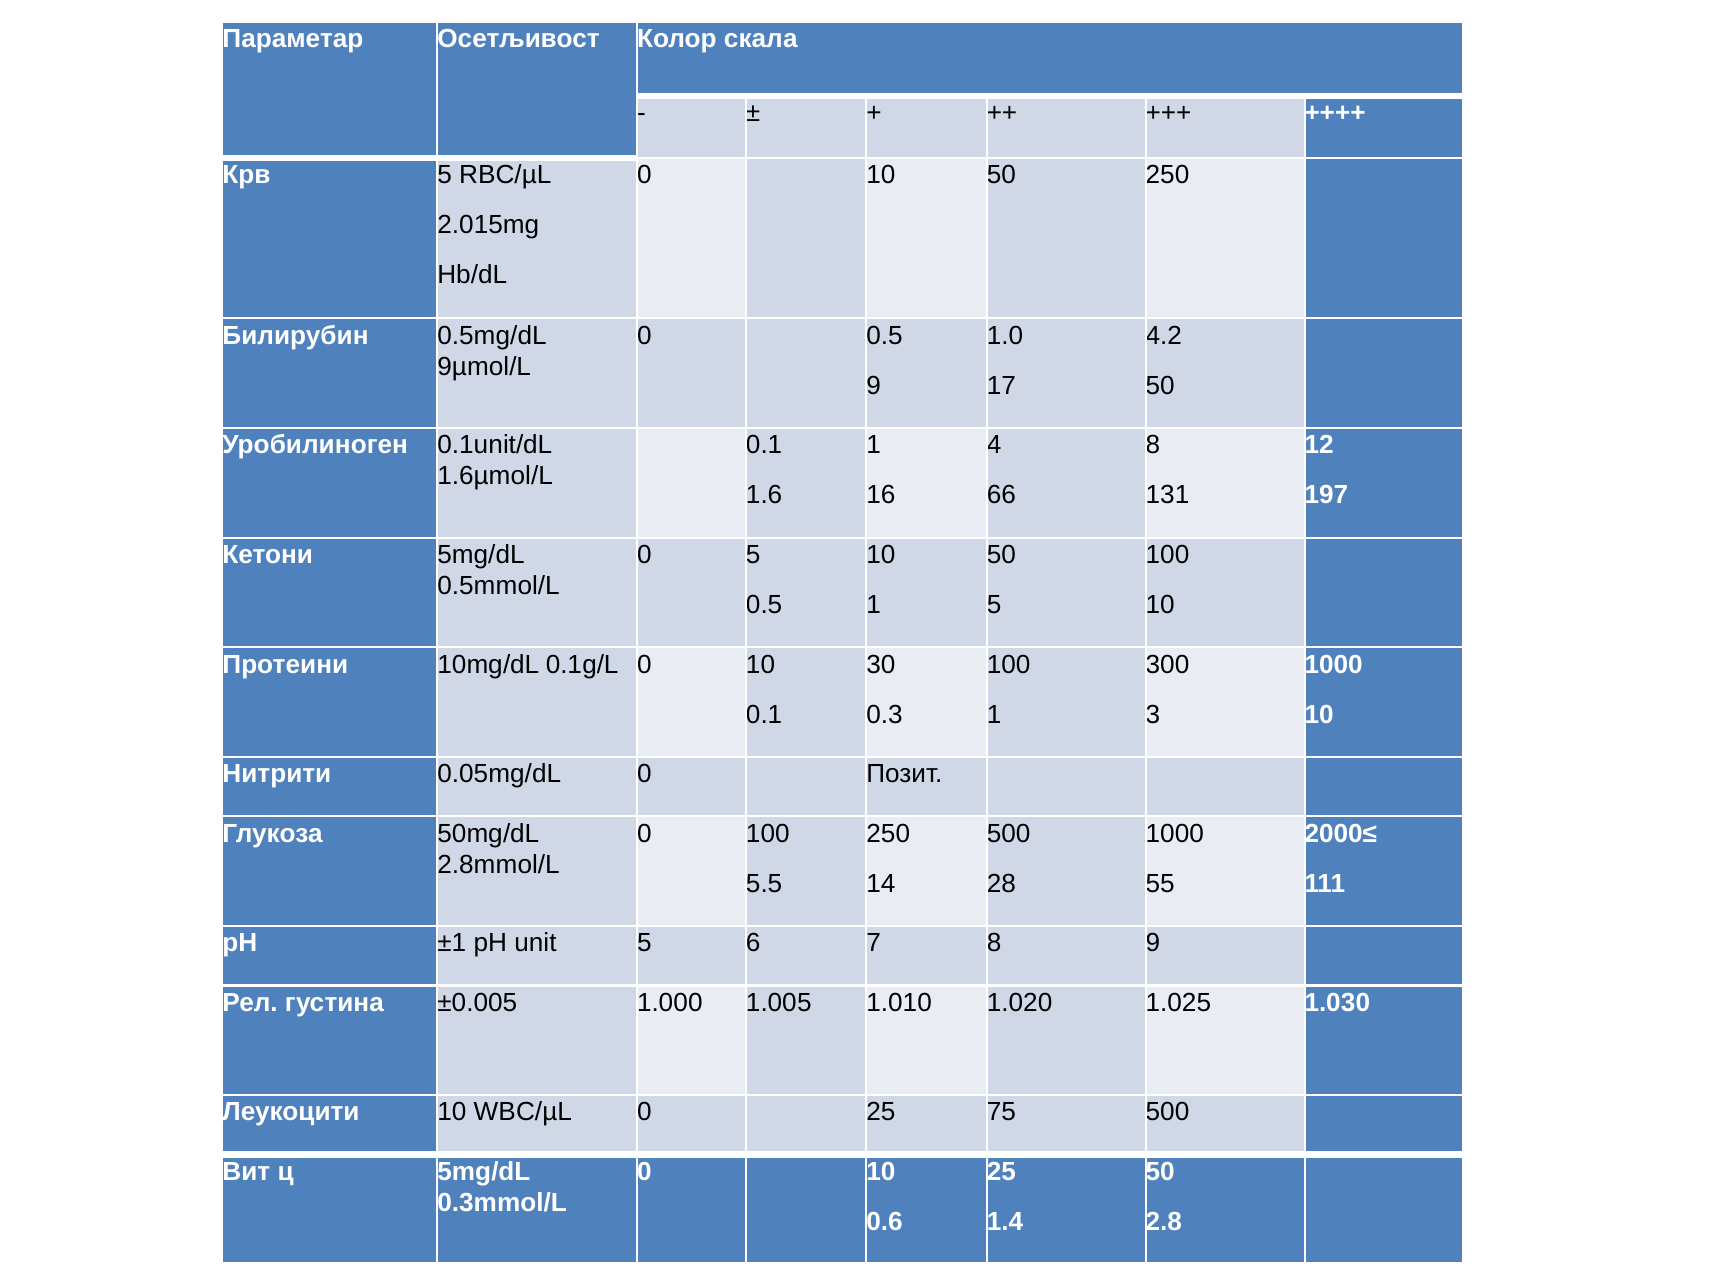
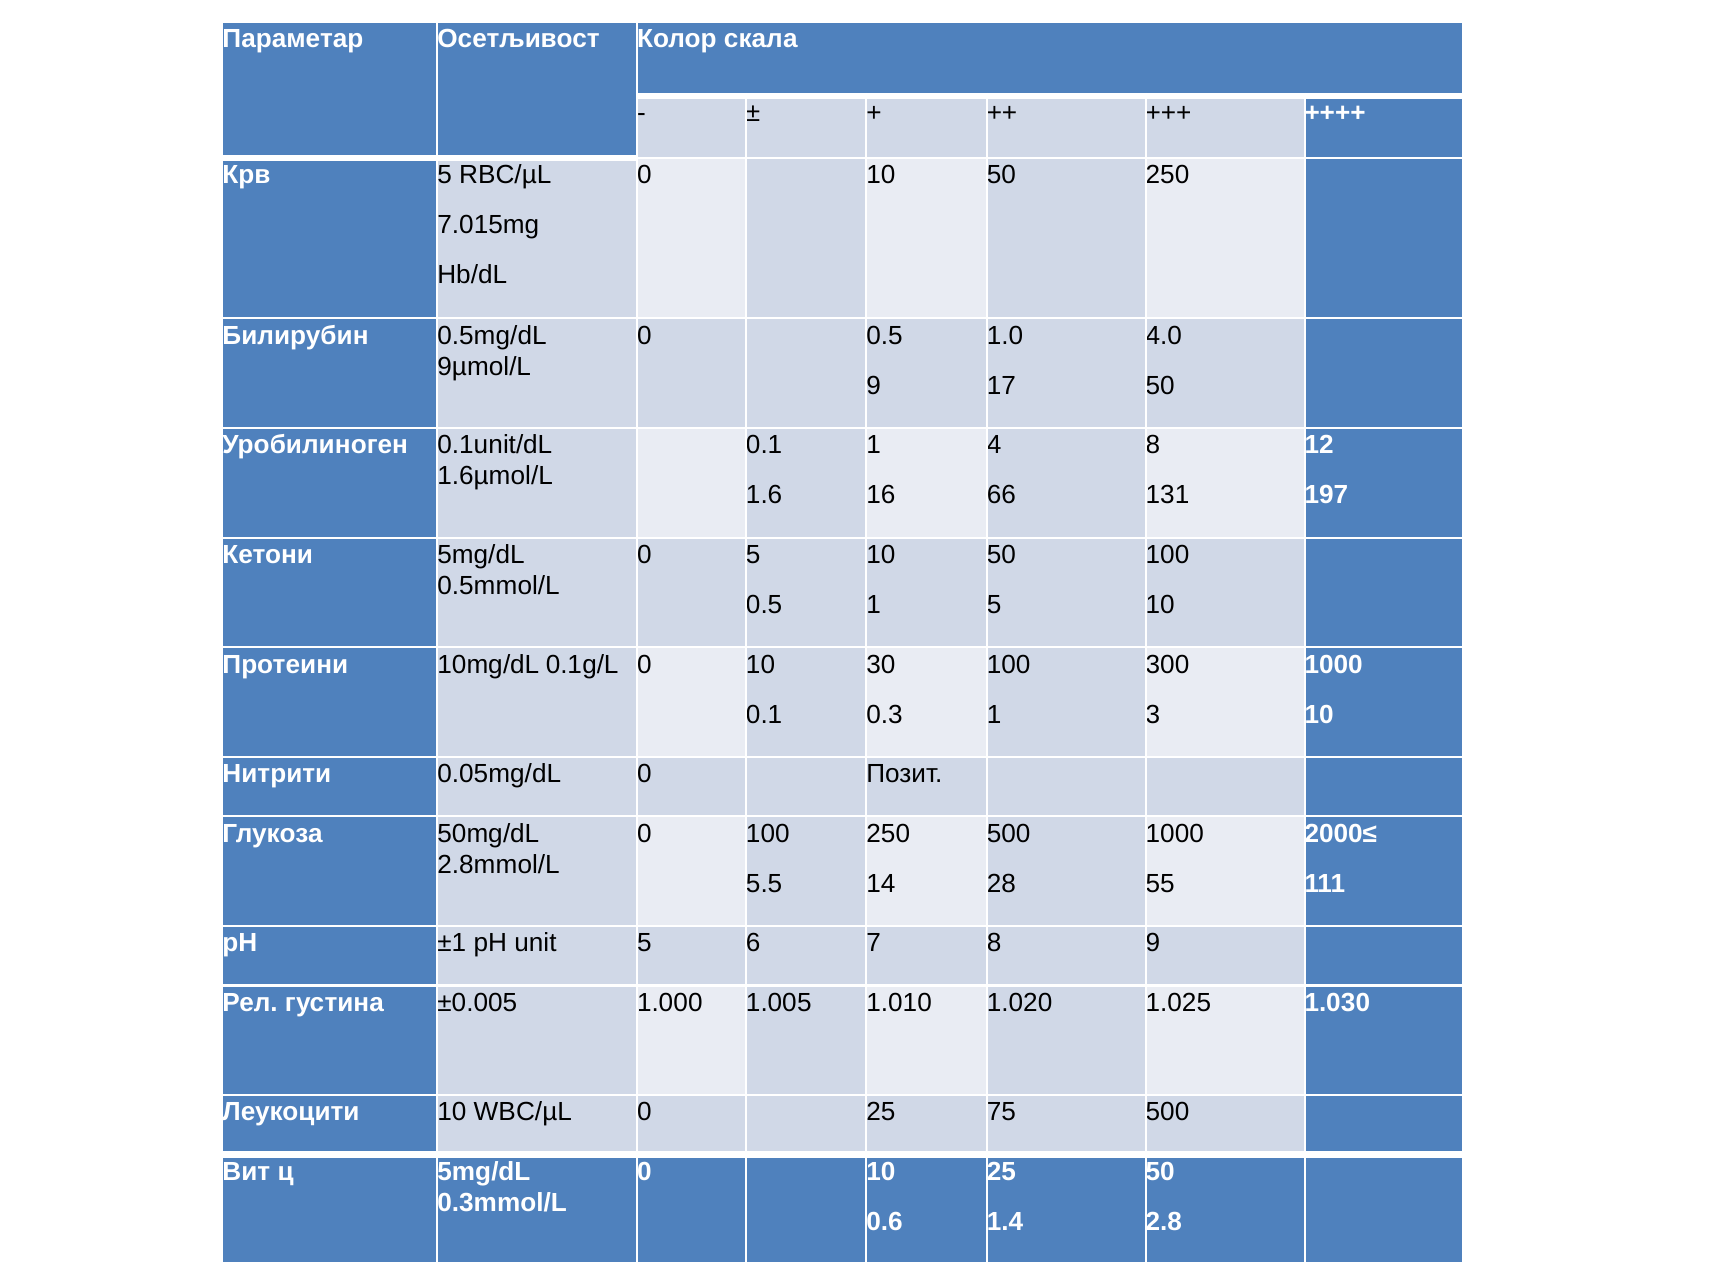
2.015mg: 2.015mg -> 7.015mg
4.2: 4.2 -> 4.0
